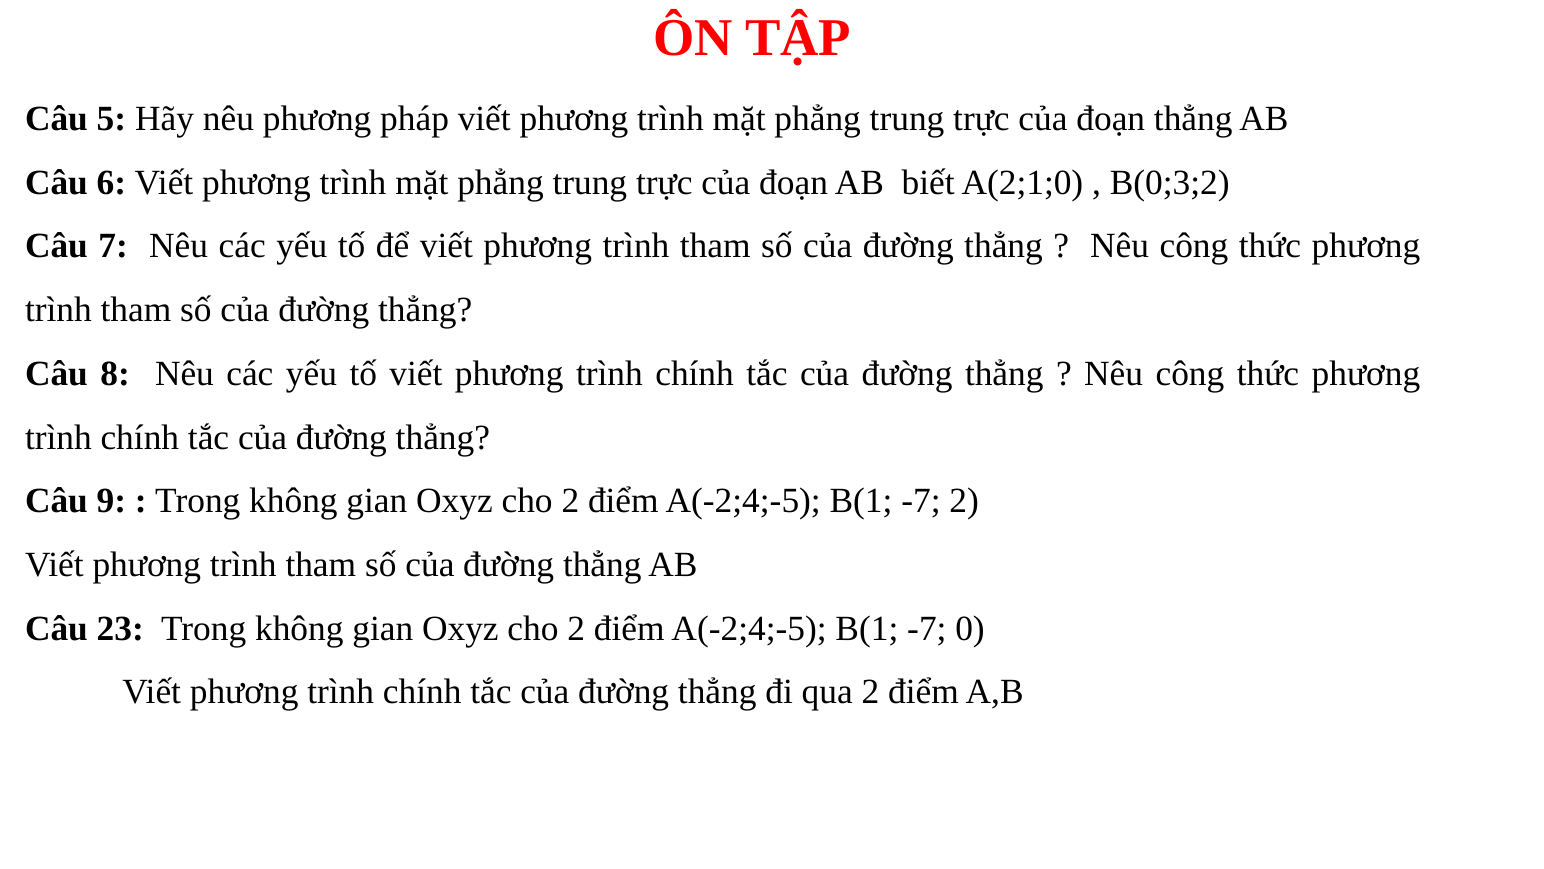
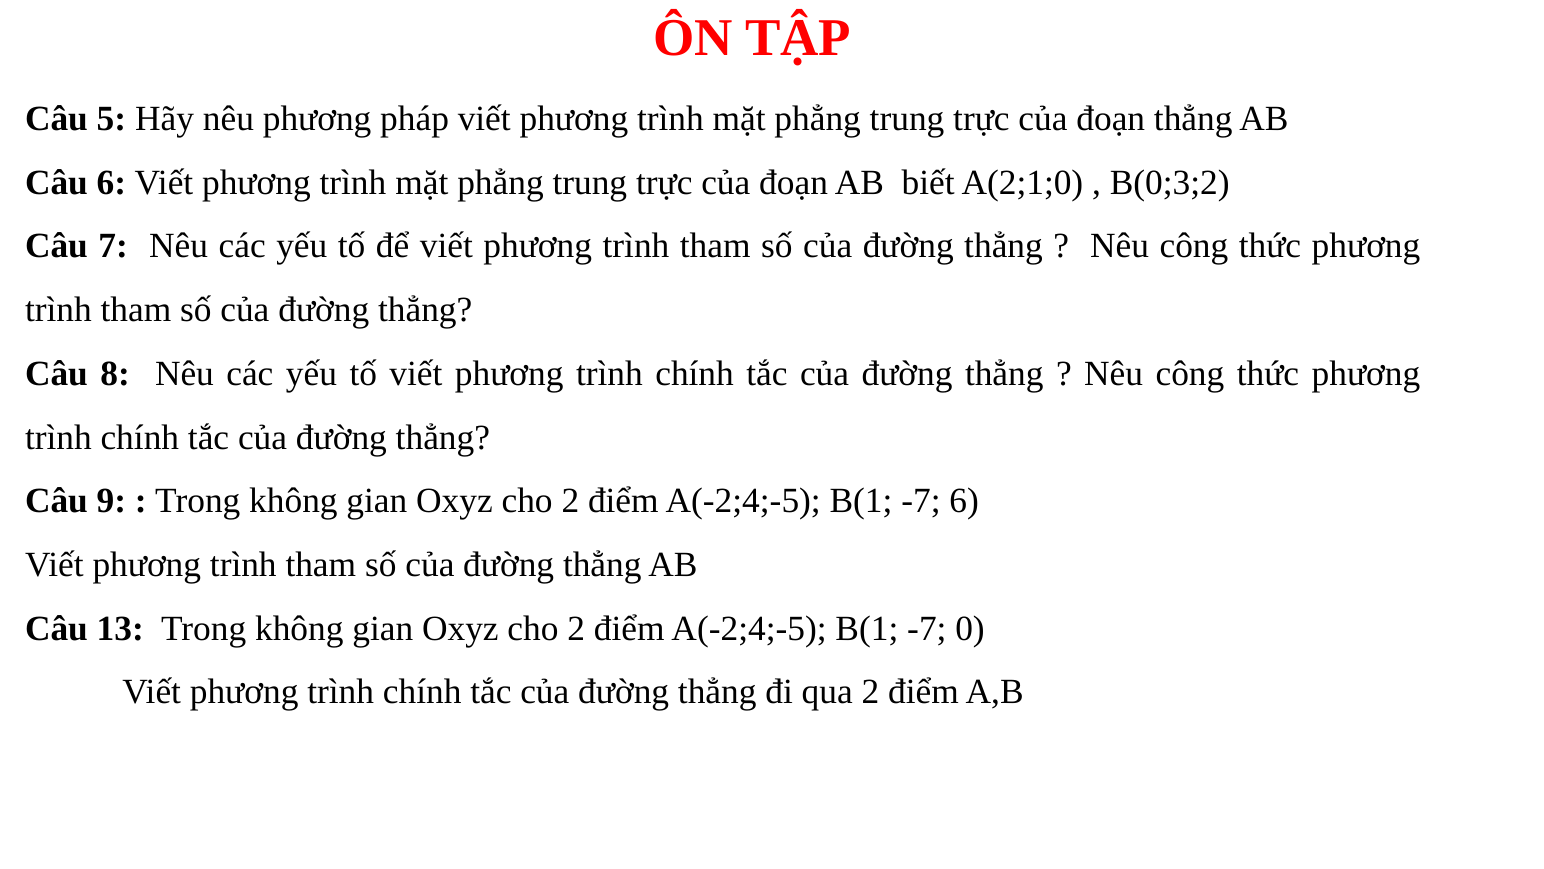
-7 2: 2 -> 6
23: 23 -> 13
